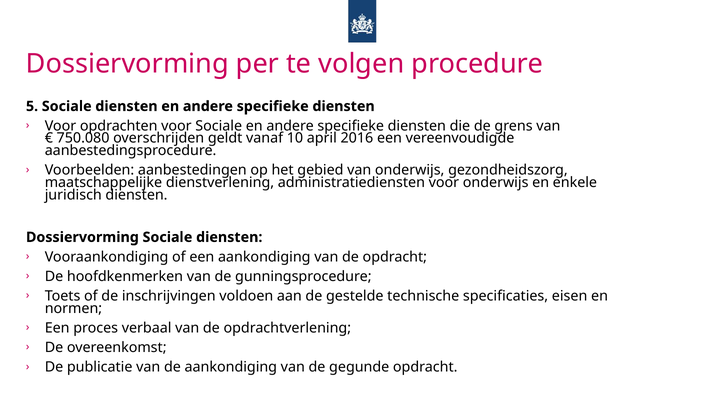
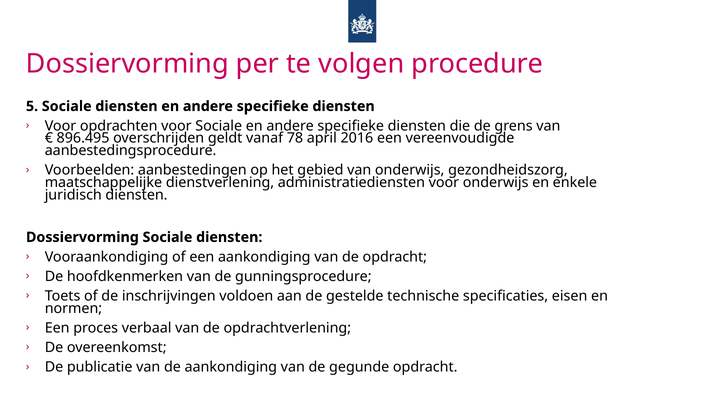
750.080: 750.080 -> 896.495
10: 10 -> 78
